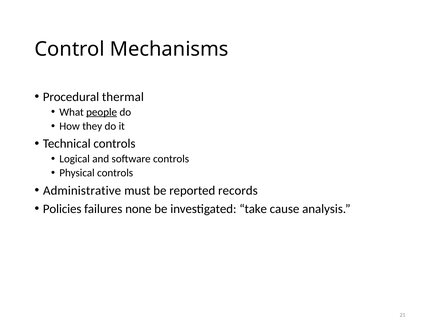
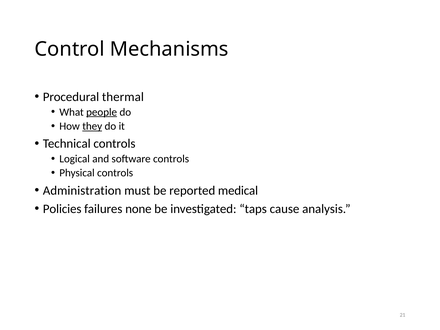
they underline: none -> present
Administrative: Administrative -> Administration
records: records -> medical
take: take -> taps
